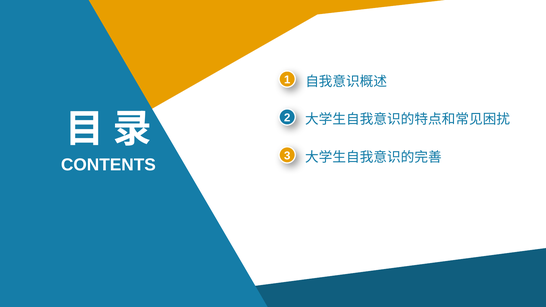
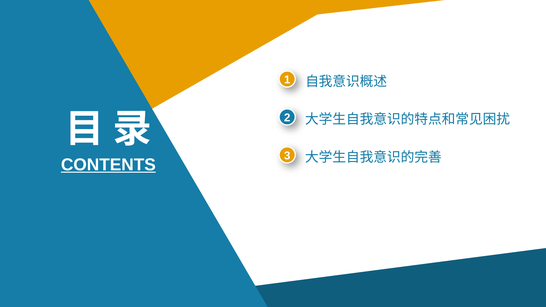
CONTENTS underline: none -> present
